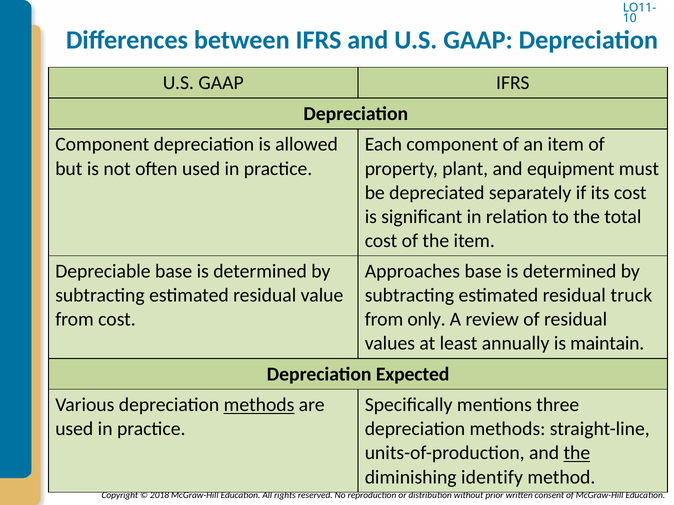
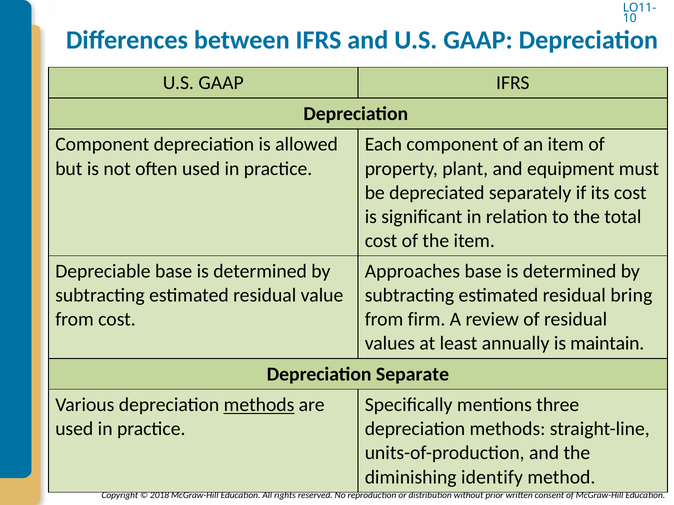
truck: truck -> bring
only: only -> firm
Expected: Expected -> Separate
the at (577, 453) underline: present -> none
